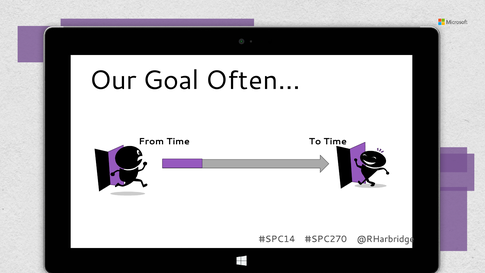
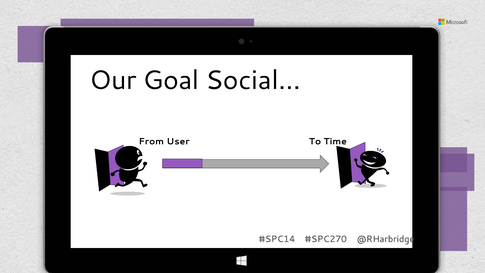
Often…: Often… -> Social…
From Time: Time -> User
